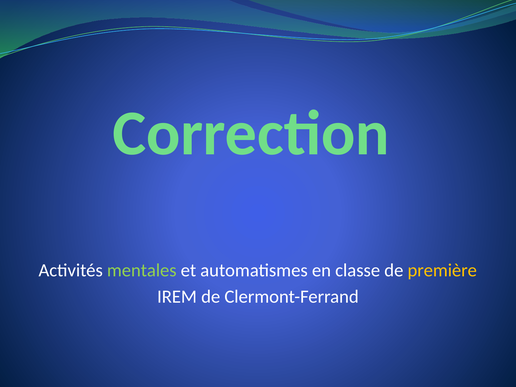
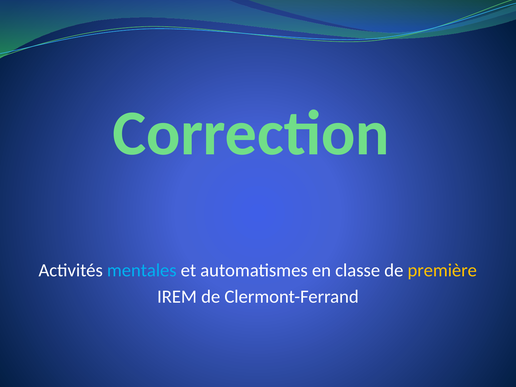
mentales colour: light green -> light blue
